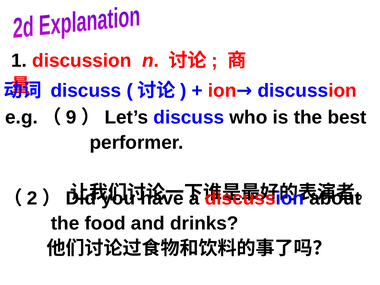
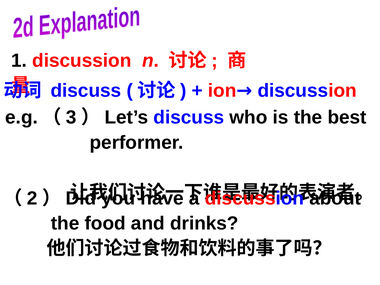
9: 9 -> 3
